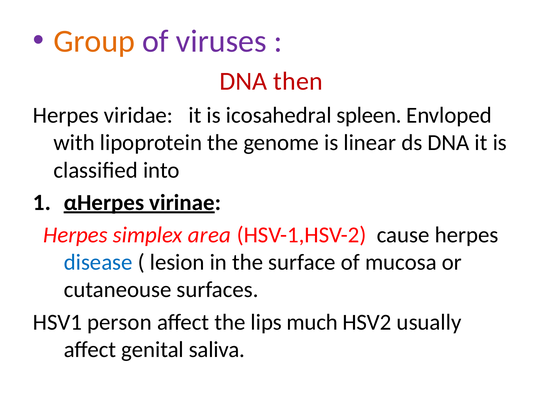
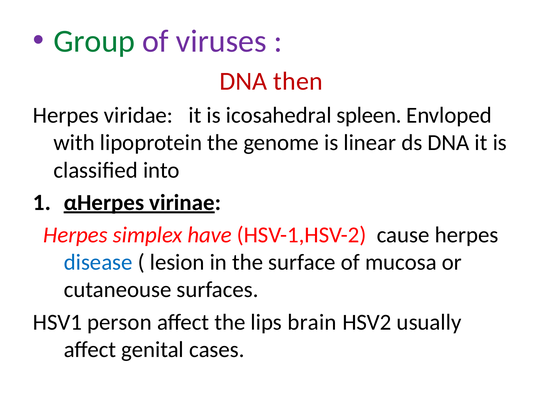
Group colour: orange -> green
area: area -> have
much: much -> brain
saliva: saliva -> cases
